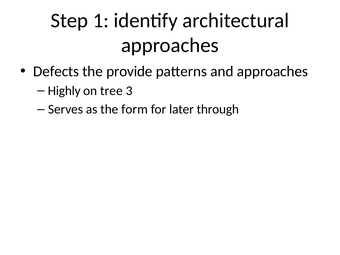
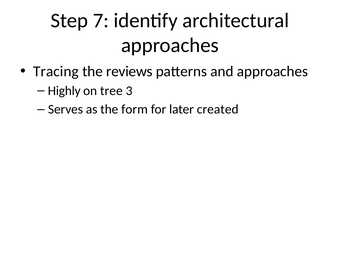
1: 1 -> 7
Defects: Defects -> Tracing
provide: provide -> reviews
through: through -> created
